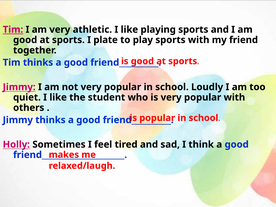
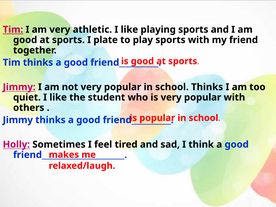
school Loudly: Loudly -> Thinks
